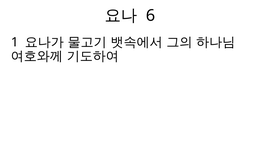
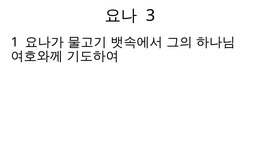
6: 6 -> 3
